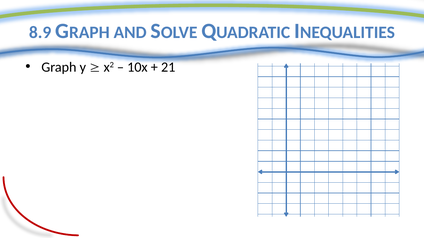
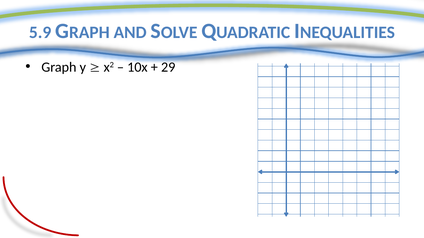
8.9: 8.9 -> 5.9
21: 21 -> 29
